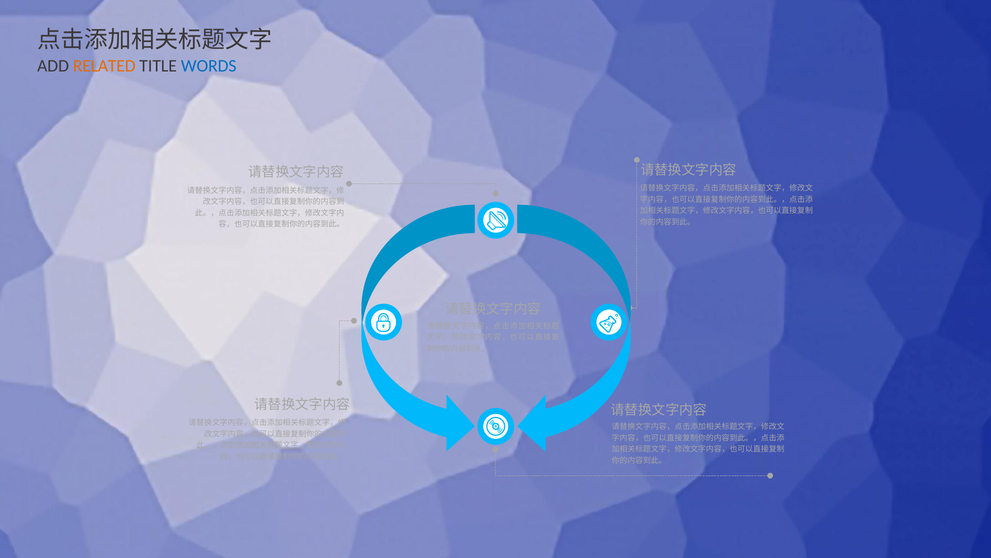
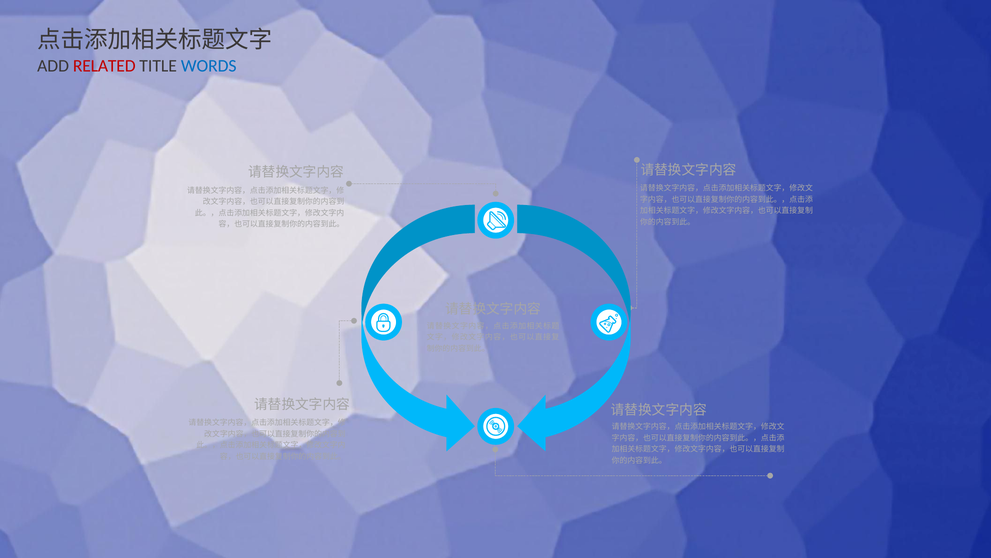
RELATED colour: orange -> red
